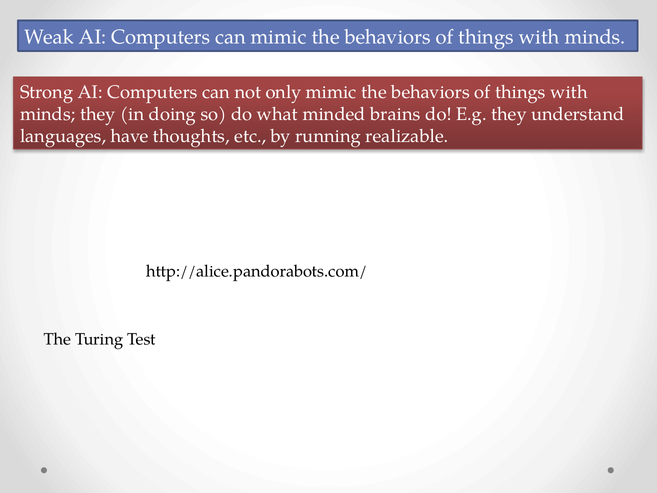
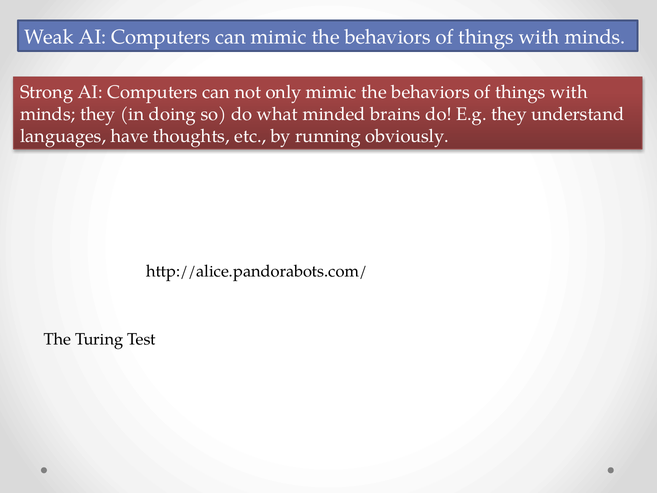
realizable: realizable -> obviously
